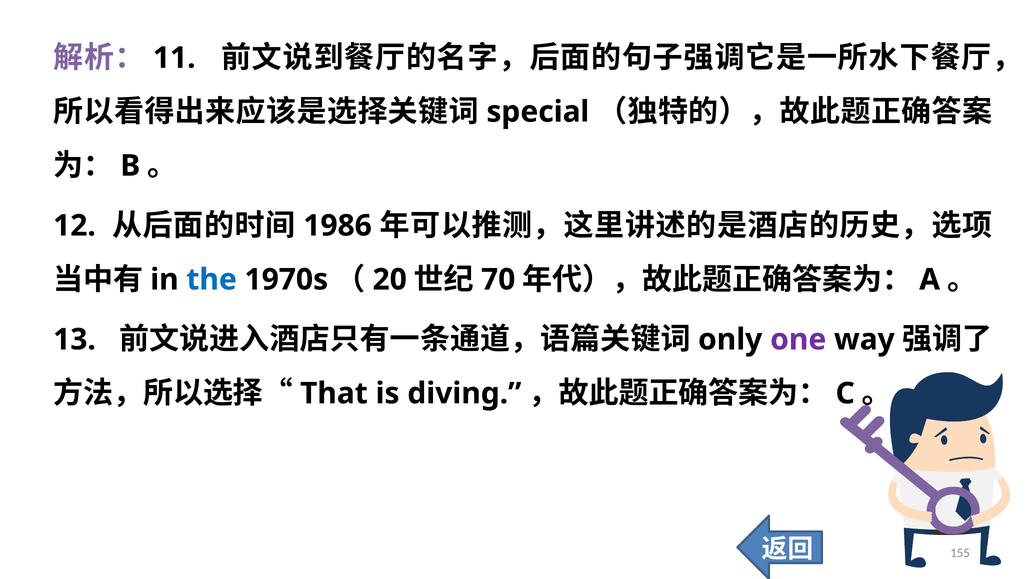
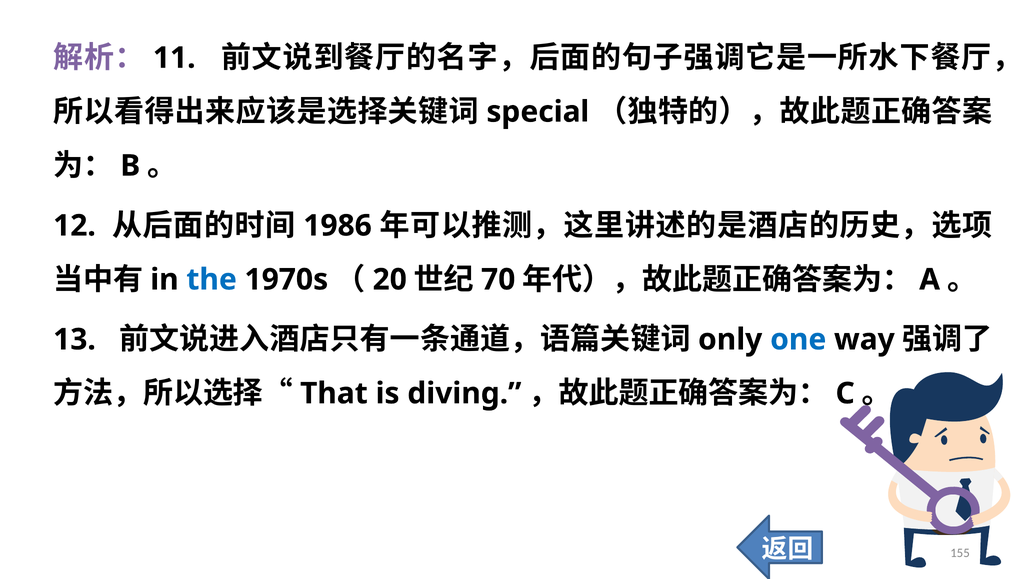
one colour: purple -> blue
